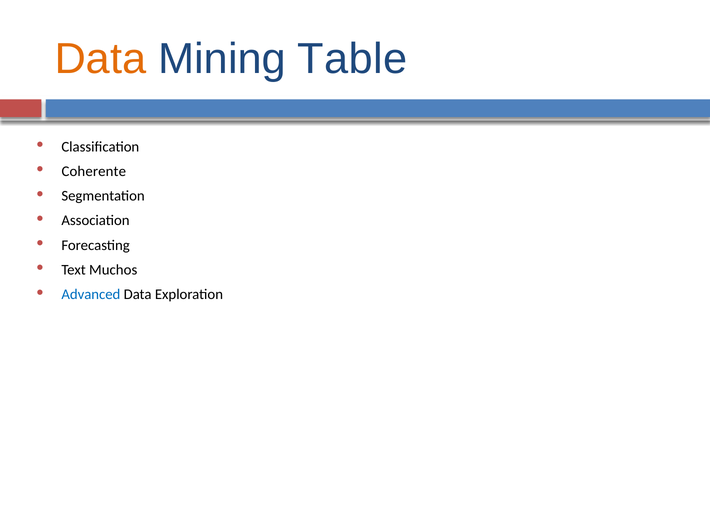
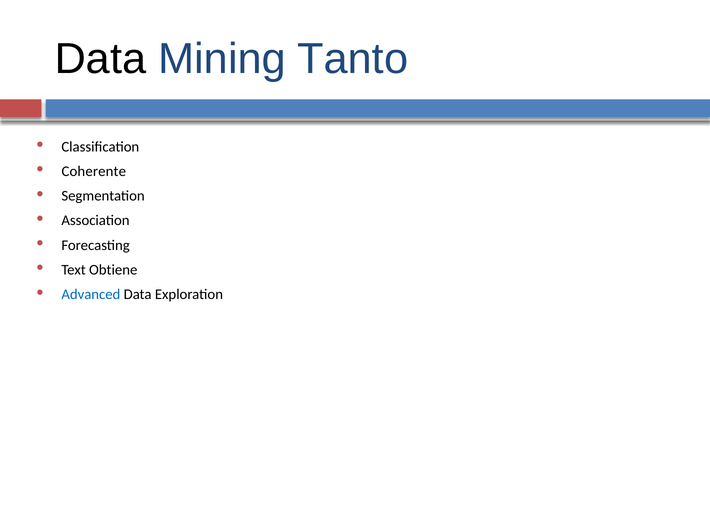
Data at (100, 59) colour: orange -> black
Table: Table -> Tanto
Muchos: Muchos -> Obtiene
